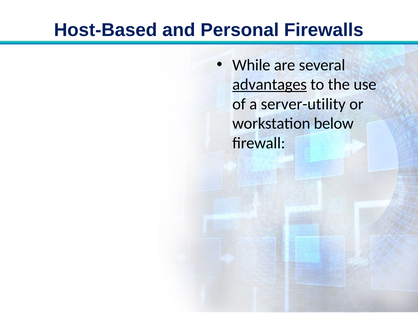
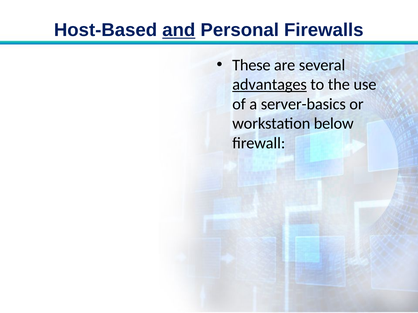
and underline: none -> present
While: While -> These
server-utility: server-utility -> server-basics
